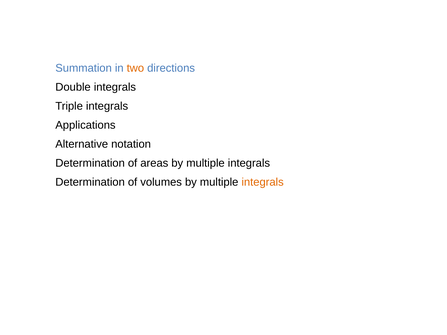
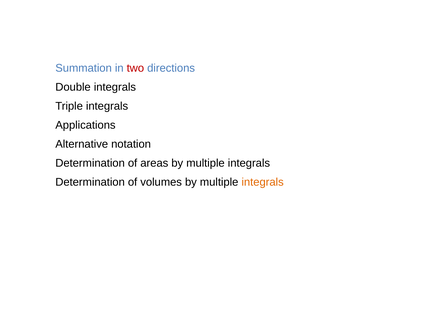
two colour: orange -> red
